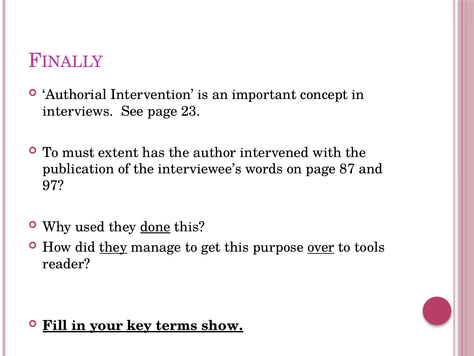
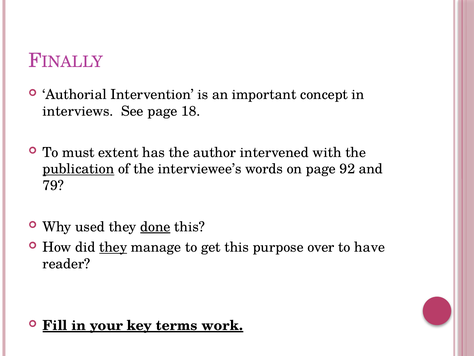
23: 23 -> 18
publication underline: none -> present
87: 87 -> 92
97: 97 -> 79
over underline: present -> none
tools: tools -> have
show: show -> work
